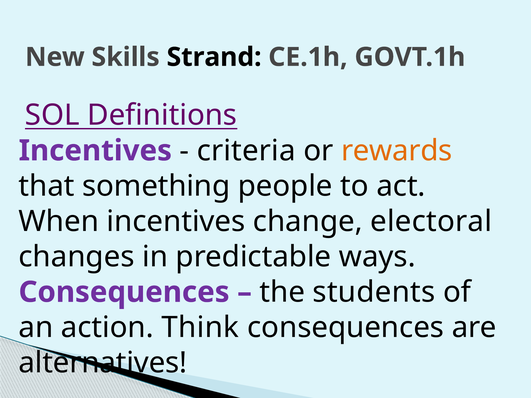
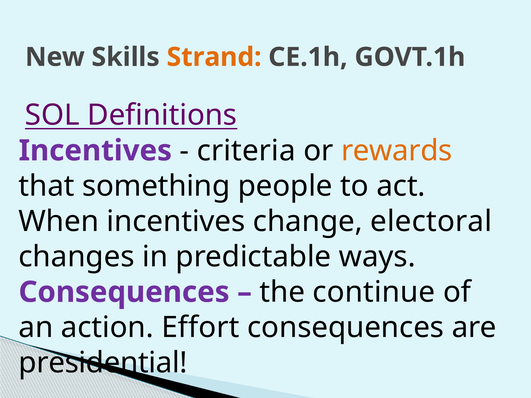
Strand colour: black -> orange
students: students -> continue
Think: Think -> Effort
alternatives: alternatives -> presidential
